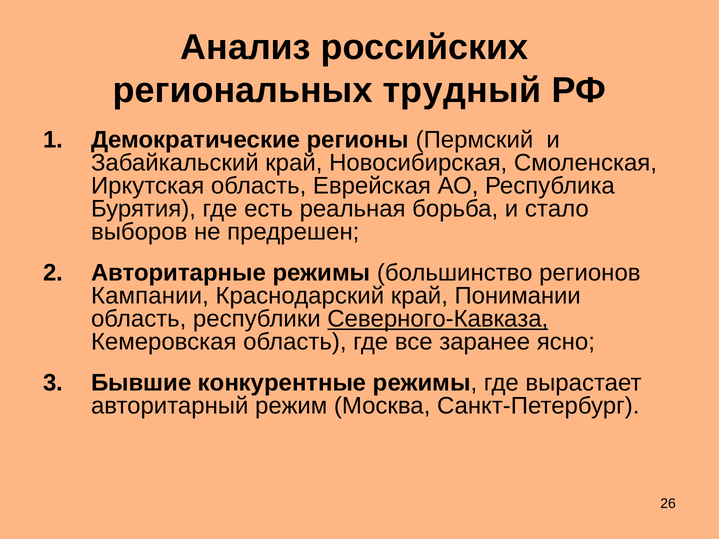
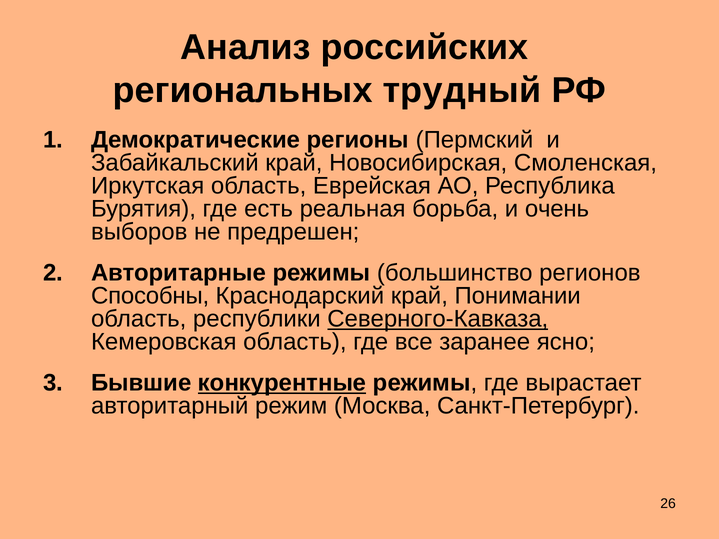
стало: стало -> очень
Кампании: Кампании -> Способны
конкурентные underline: none -> present
